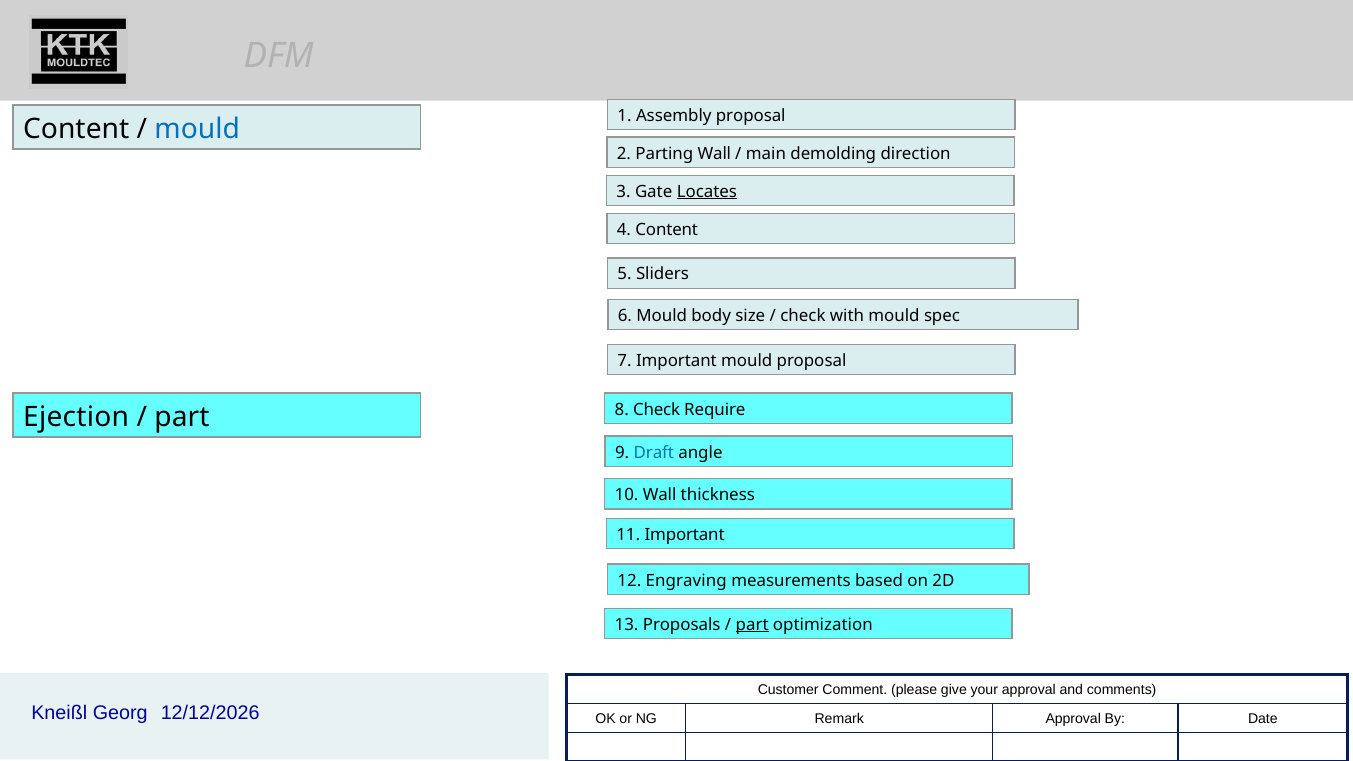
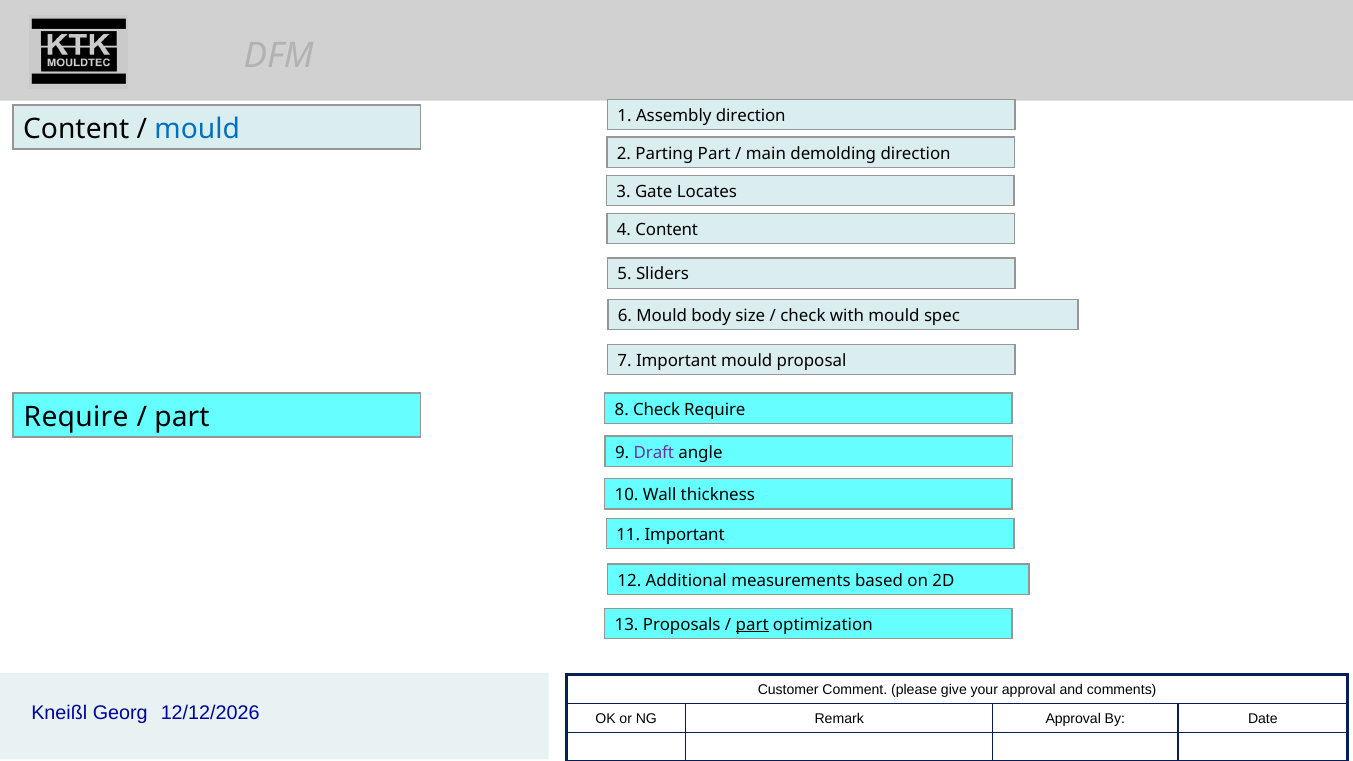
Assembly proposal: proposal -> direction
Parting Wall: Wall -> Part
Locates underline: present -> none
Ejection at (76, 417): Ejection -> Require
Draft colour: blue -> purple
Engraving: Engraving -> Additional
